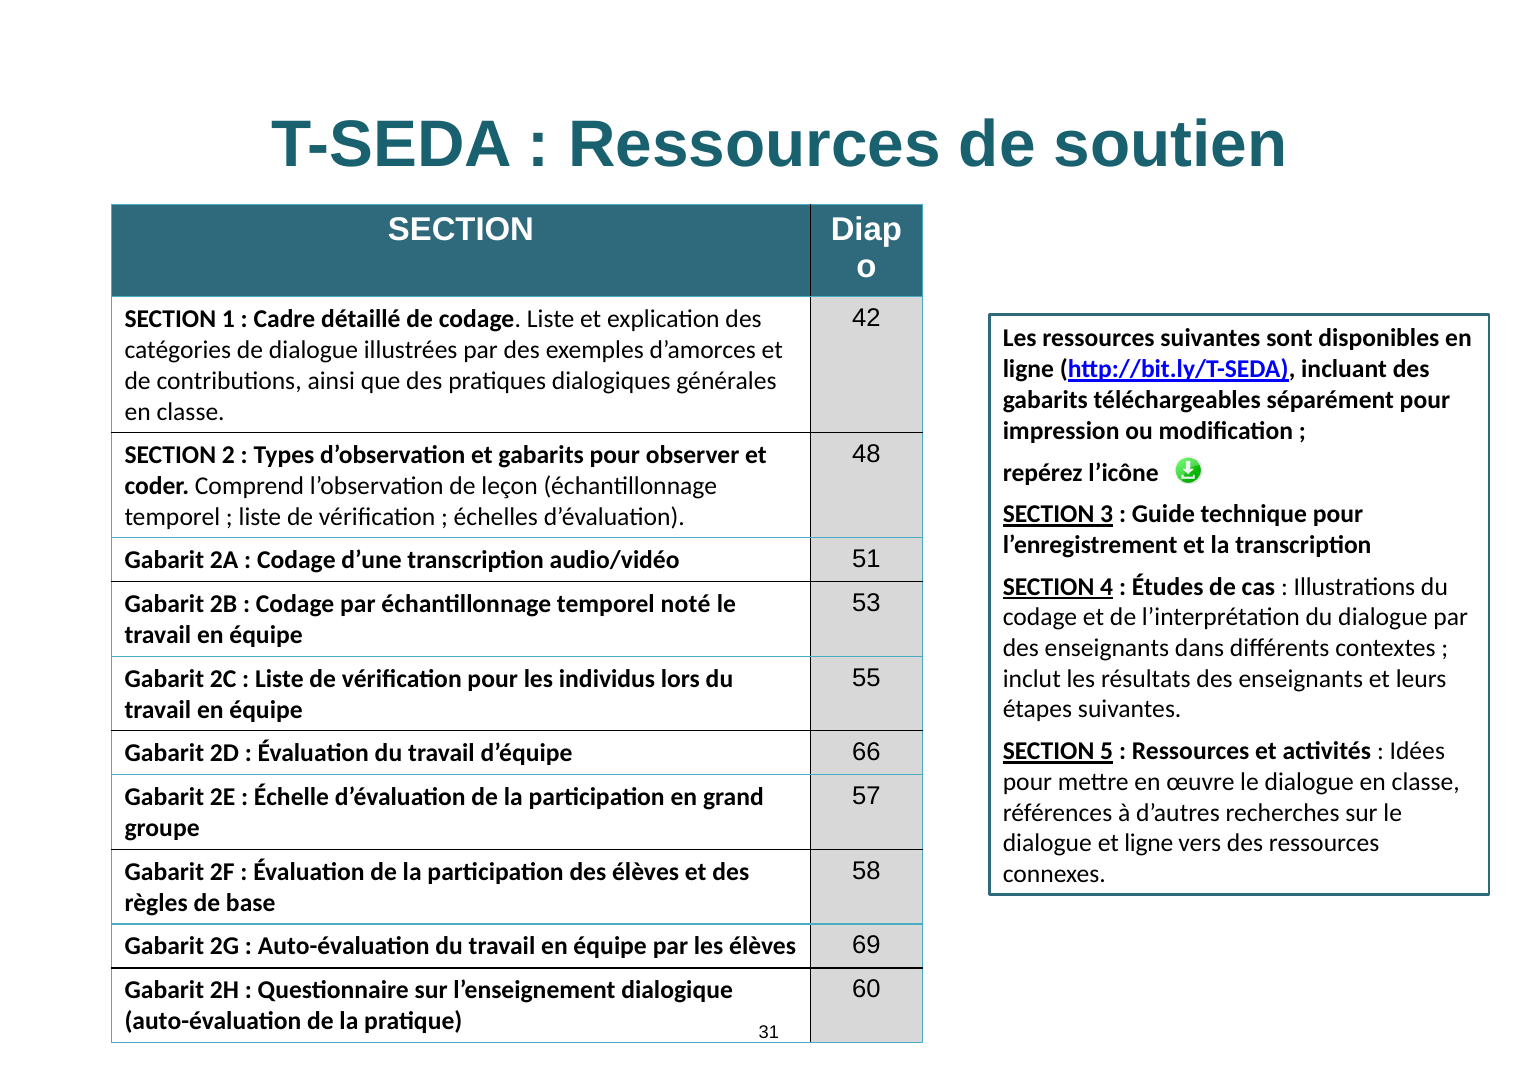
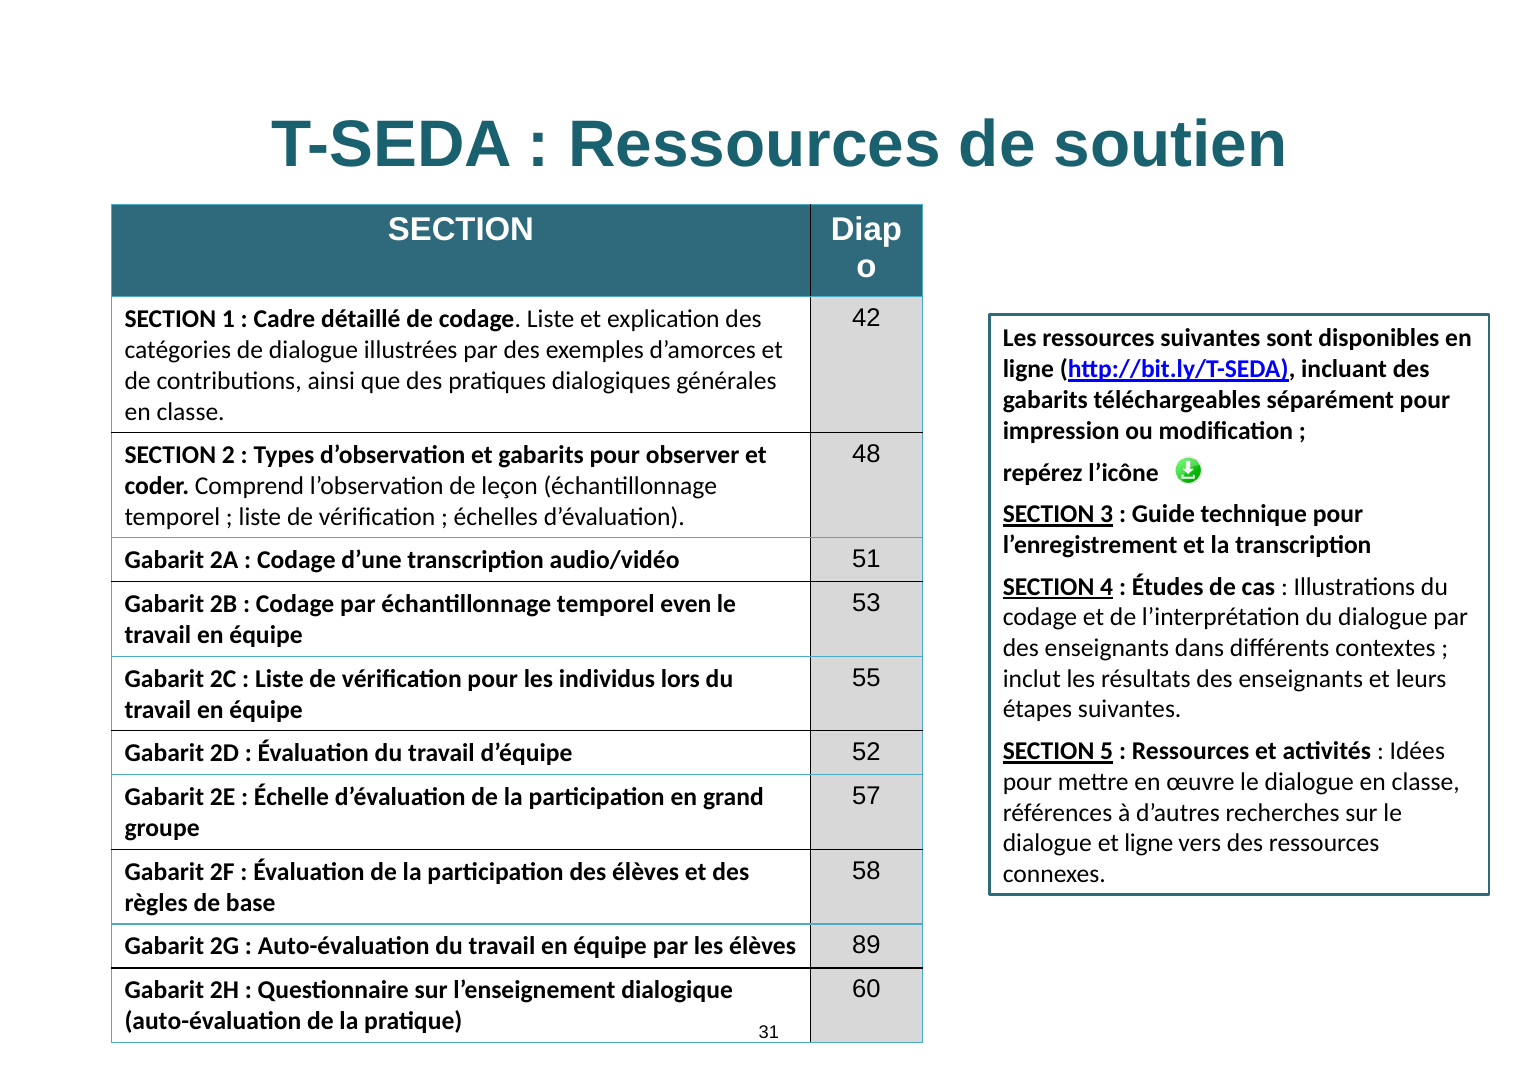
noté: noté -> even
66: 66 -> 52
69: 69 -> 89
